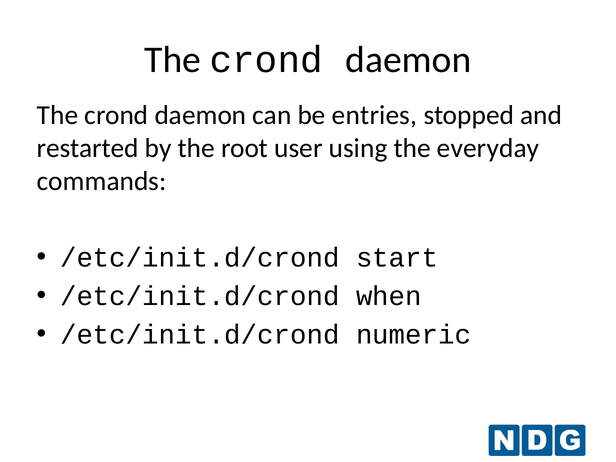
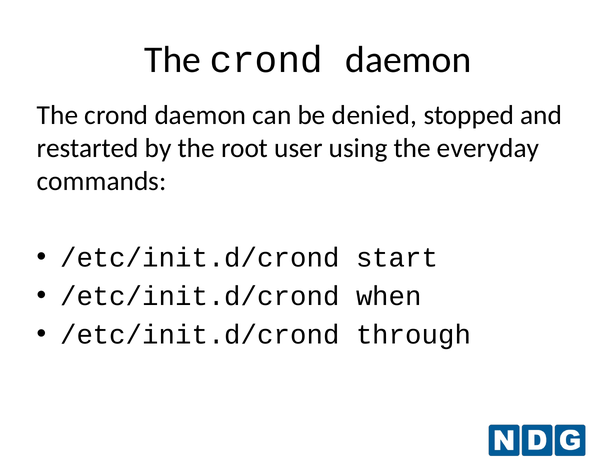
entries: entries -> denied
numeric: numeric -> through
